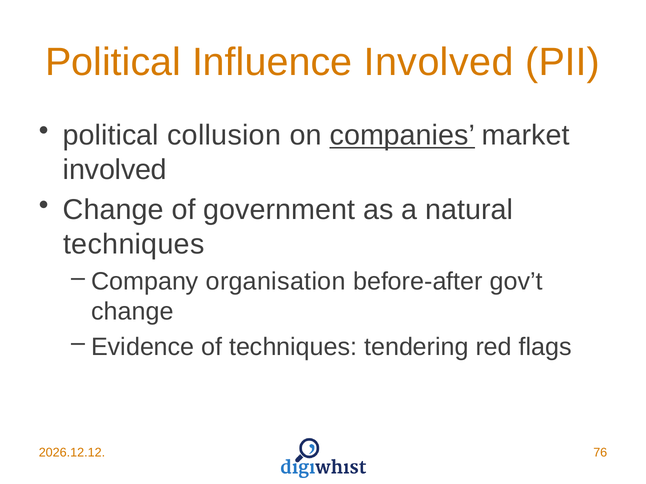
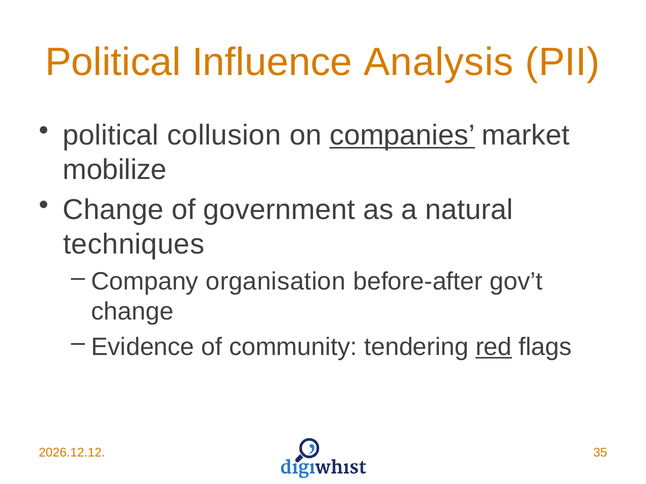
Influence Involved: Involved -> Analysis
involved at (115, 170): involved -> mobilize
of techniques: techniques -> community
red underline: none -> present
76: 76 -> 35
